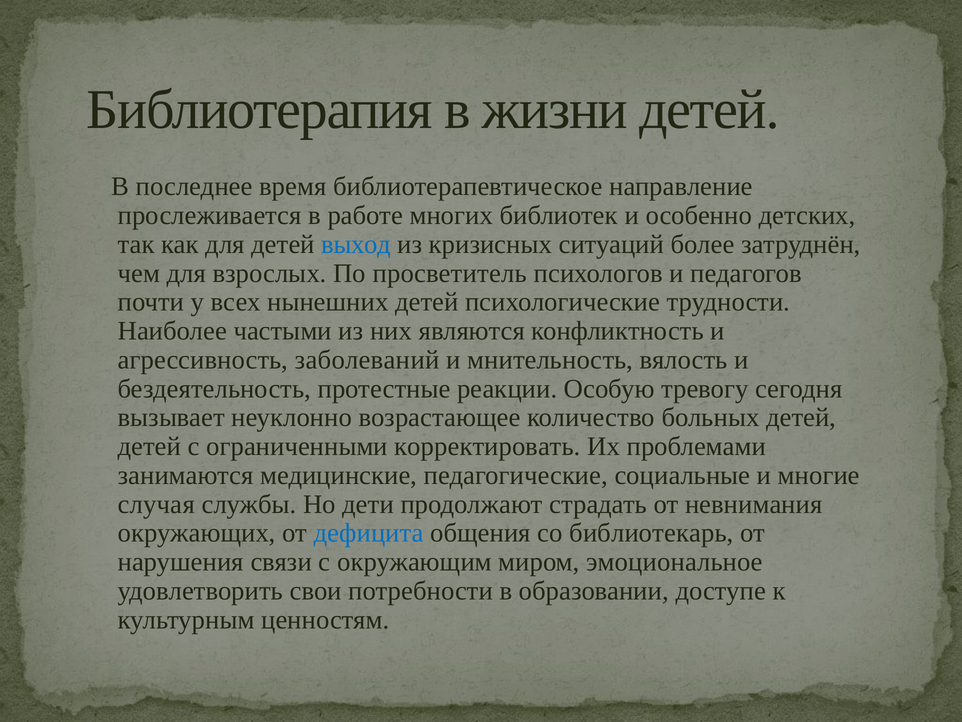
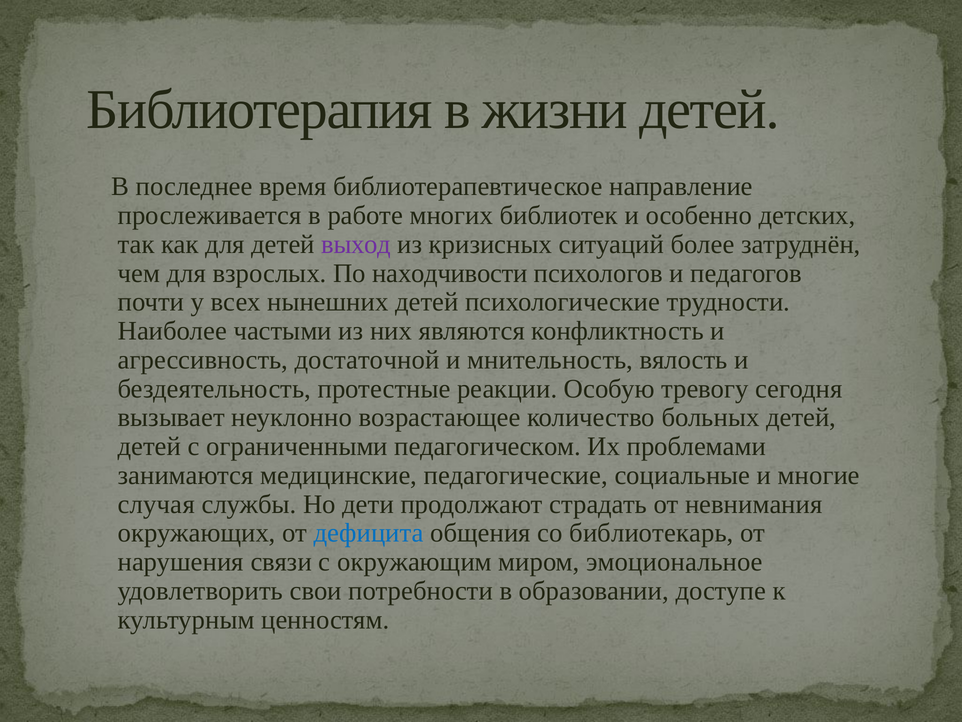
выход colour: blue -> purple
просветитель: просветитель -> находчивости
заболеваний: заболеваний -> достаточной
корректировать: корректировать -> педагогическом
